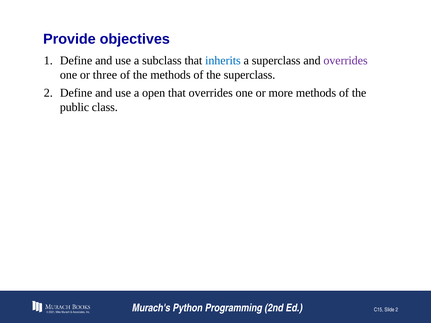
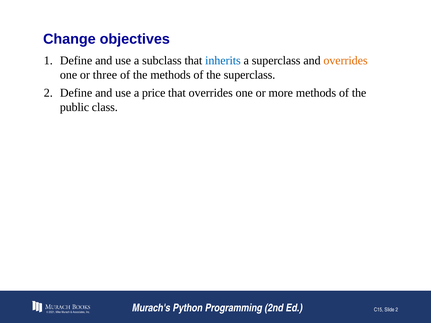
Provide: Provide -> Change
overrides at (346, 60) colour: purple -> orange
open: open -> price
